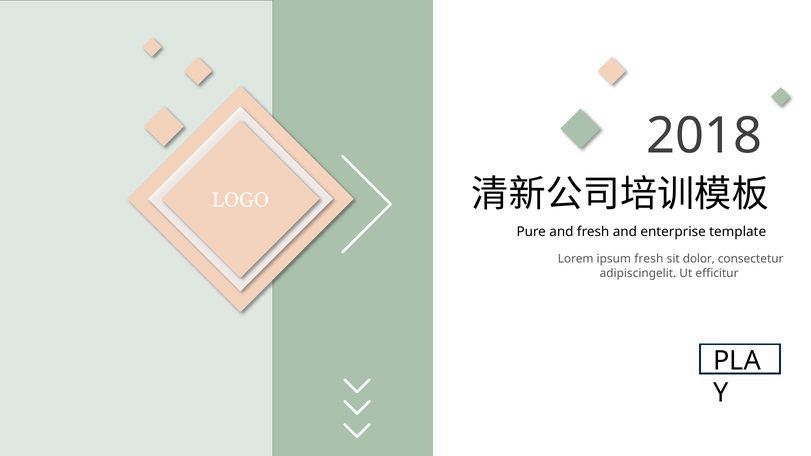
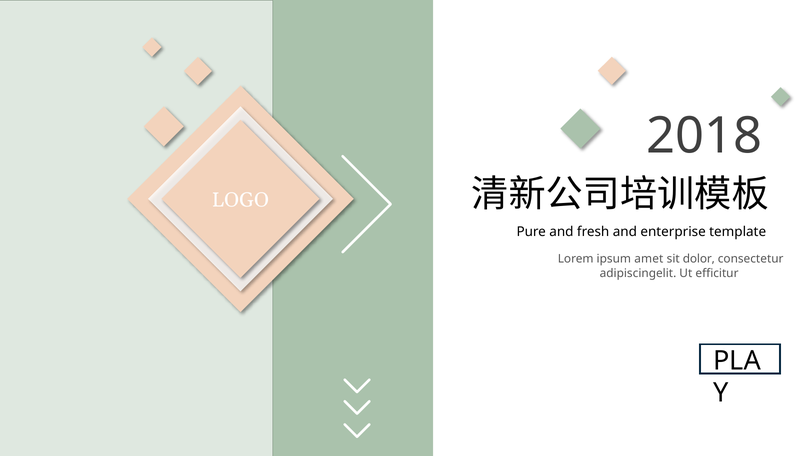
ipsum fresh: fresh -> amet
